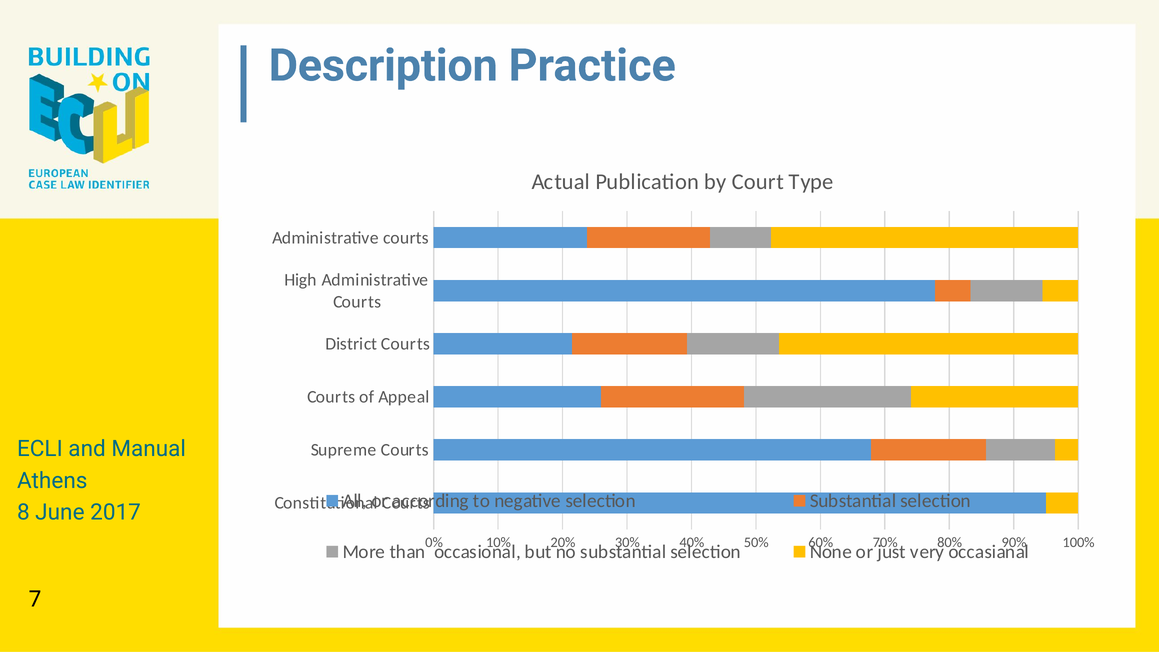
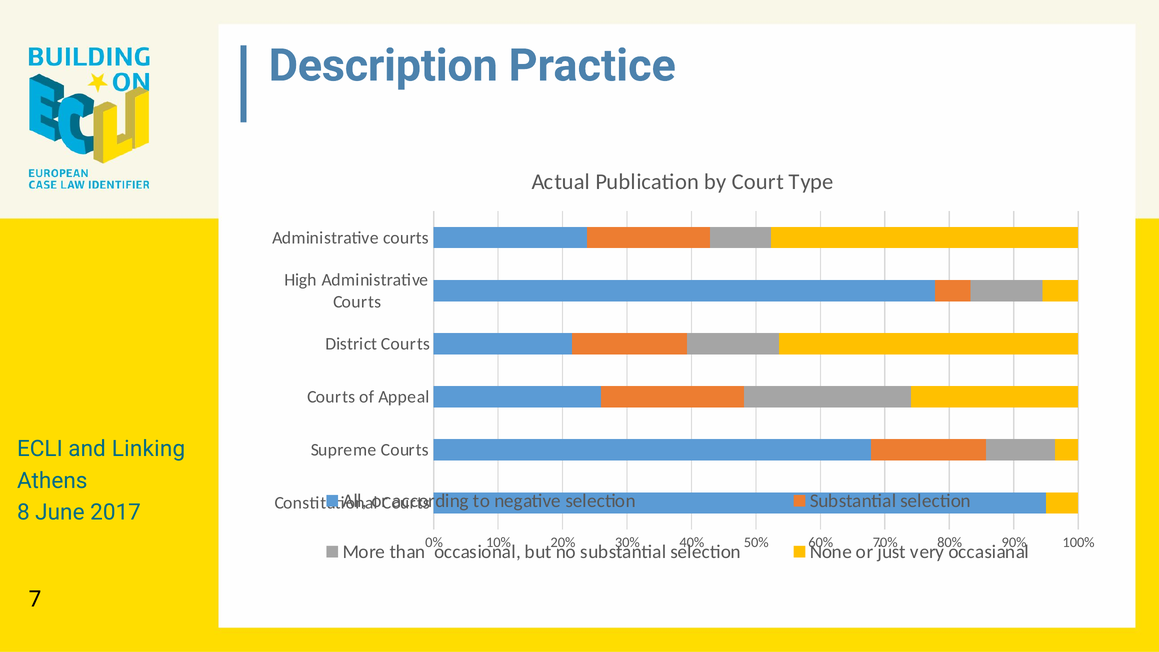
Manual: Manual -> Linking
